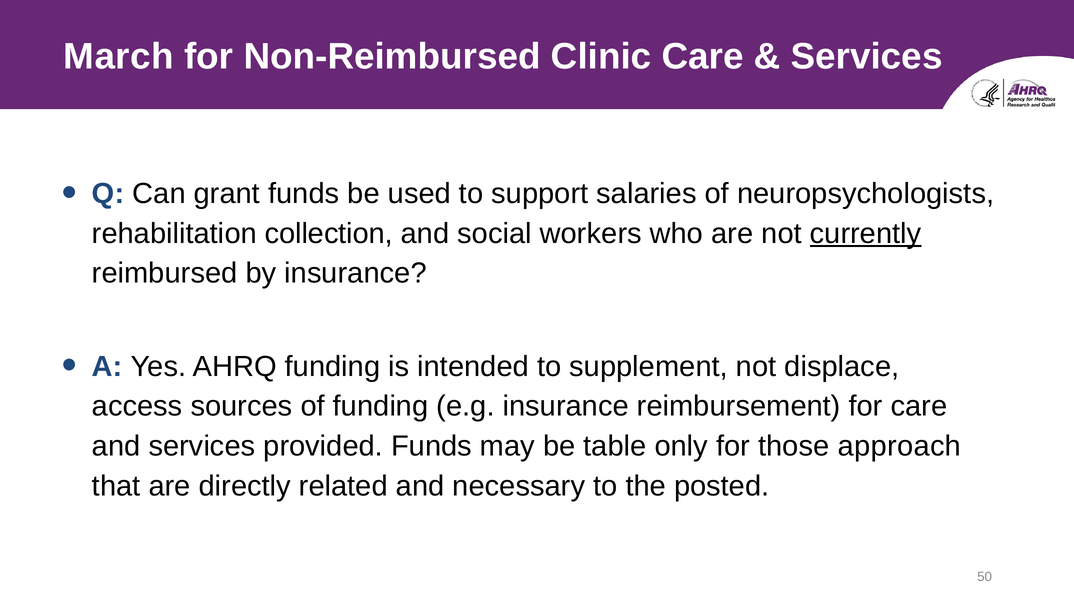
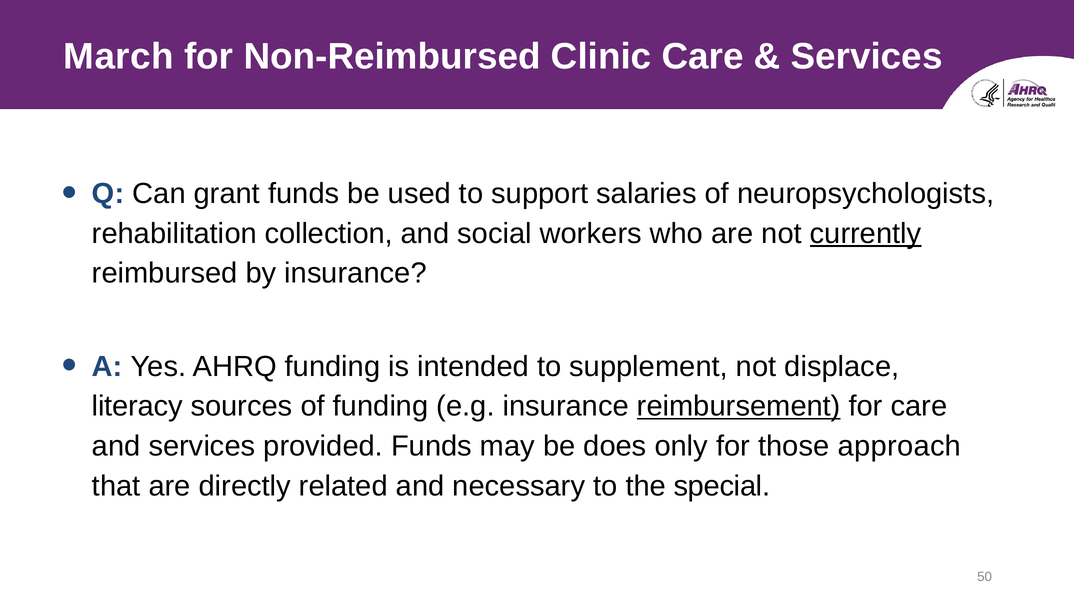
access: access -> literacy
reimbursement underline: none -> present
table: table -> does
posted: posted -> special
